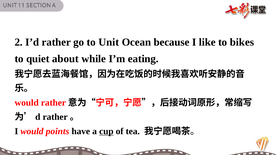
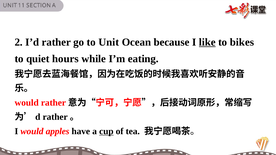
like underline: none -> present
about: about -> hours
points: points -> apples
